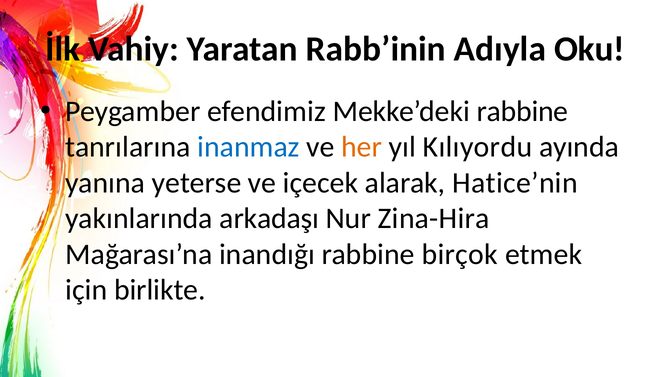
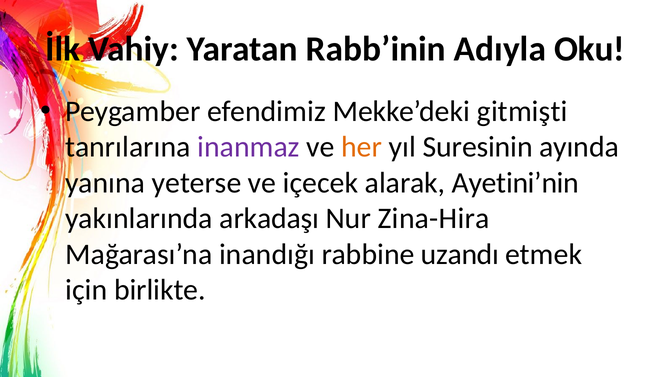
Mekke’deki rabbine: rabbine -> gitmişti
inanmaz colour: blue -> purple
Kılıyordu: Kılıyordu -> Suresinin
Hatice’nin: Hatice’nin -> Ayetini’nin
birçok: birçok -> uzandı
